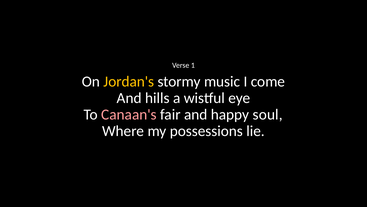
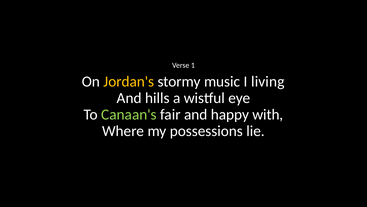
come: come -> living
Canaan's colour: pink -> light green
soul: soul -> with
